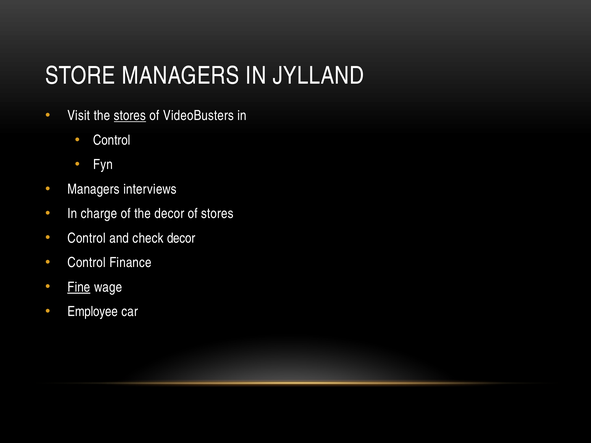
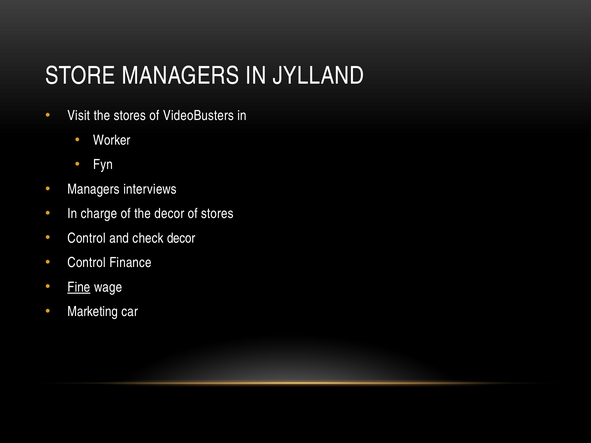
stores at (130, 116) underline: present -> none
Control at (112, 140): Control -> Worker
Employee: Employee -> Marketing
